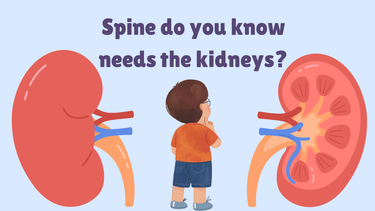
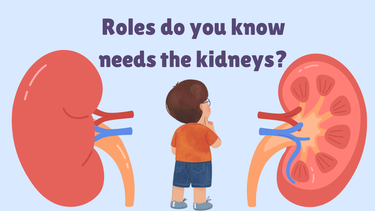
Spine: Spine -> Roles
